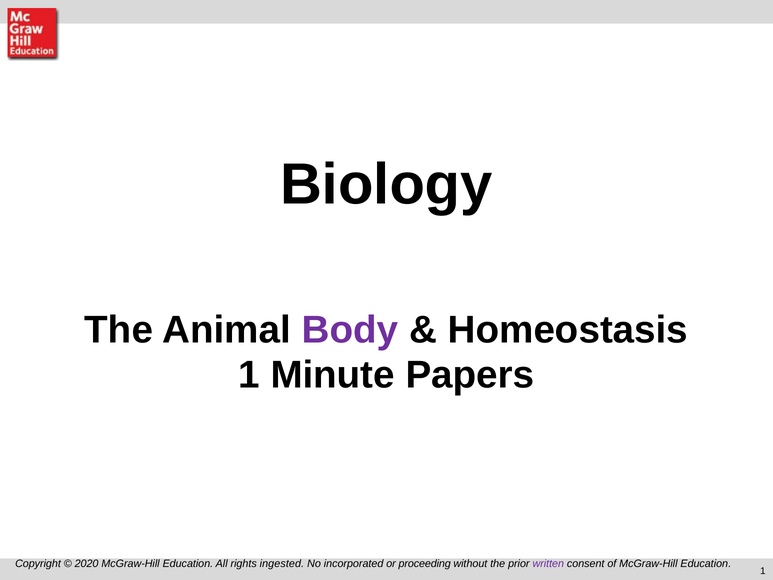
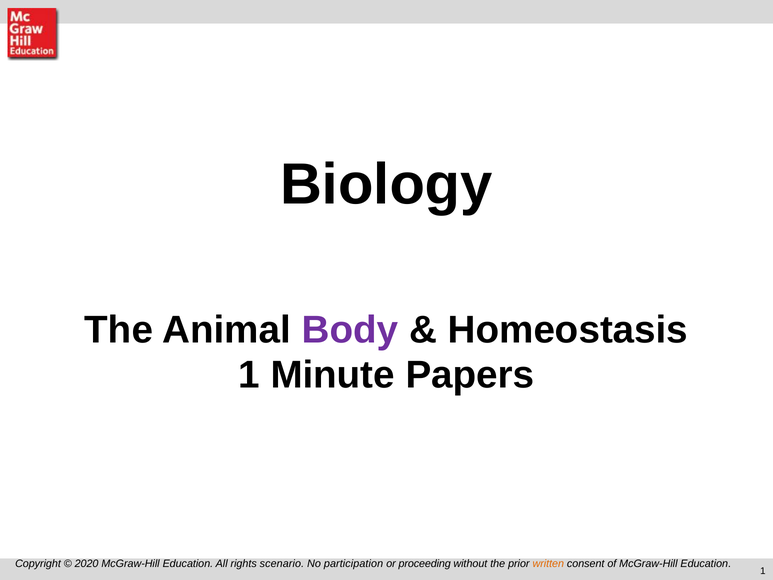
ingested: ingested -> scenario
incorporated: incorporated -> participation
written colour: purple -> orange
